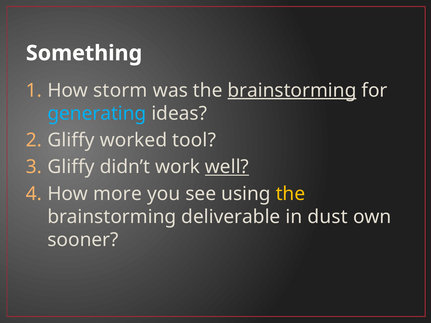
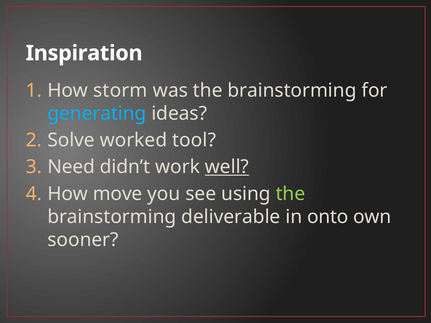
Something: Something -> Inspiration
brainstorming at (292, 90) underline: present -> none
Gliffy at (71, 140): Gliffy -> Solve
Gliffy at (71, 167): Gliffy -> Need
more: more -> move
the at (290, 194) colour: yellow -> light green
dust: dust -> onto
